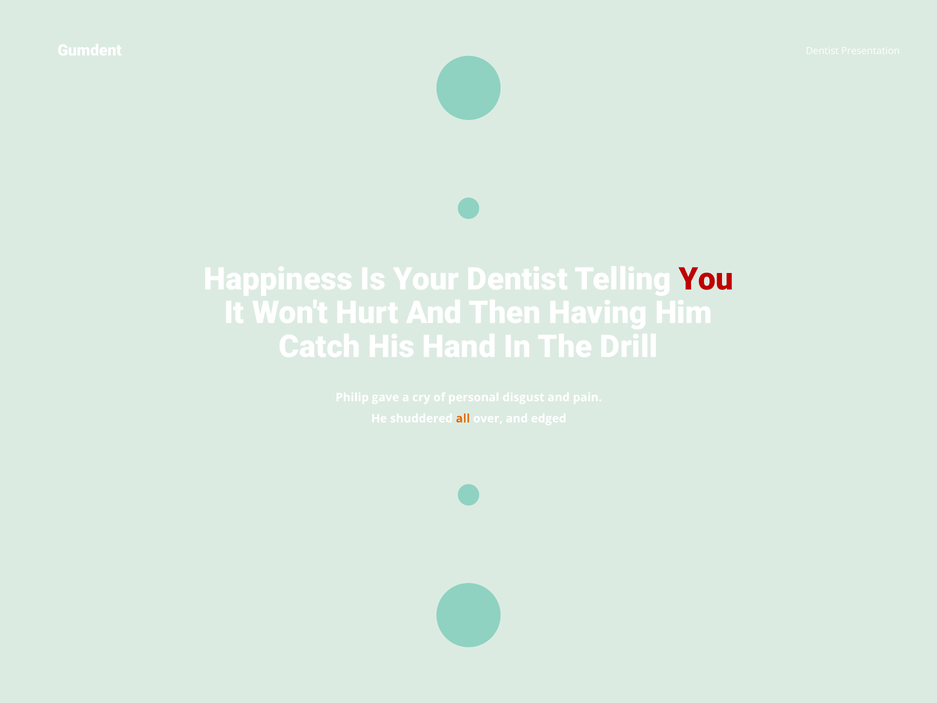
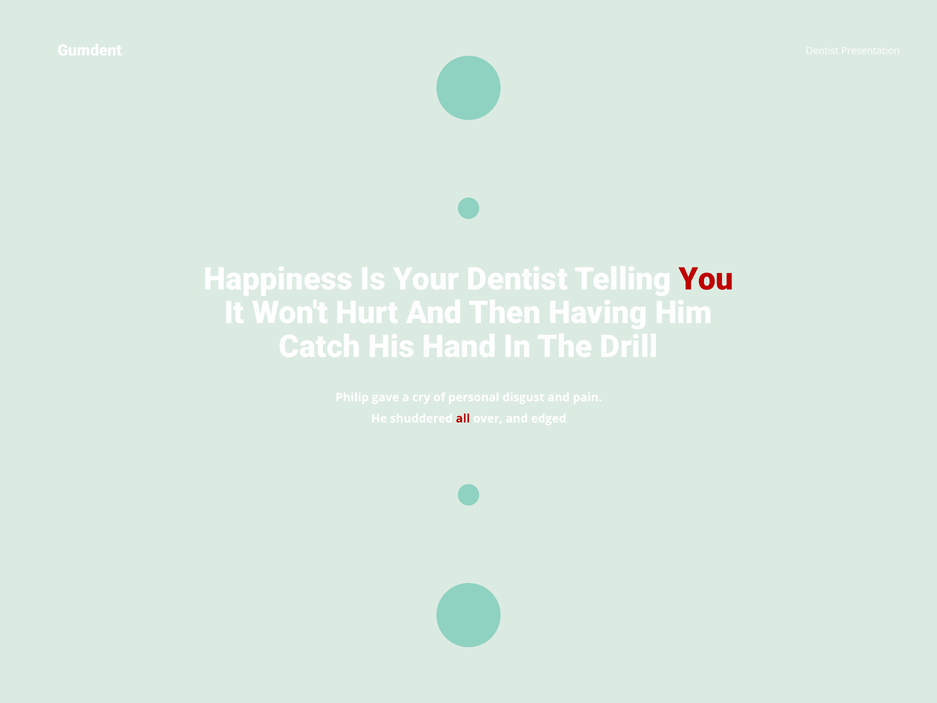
all colour: orange -> red
